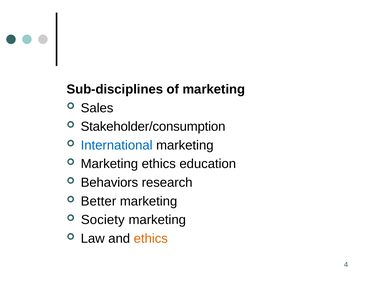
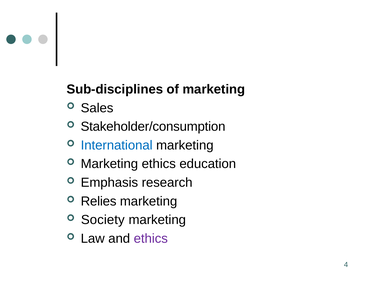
Behaviors: Behaviors -> Emphasis
Better: Better -> Relies
ethics at (151, 238) colour: orange -> purple
